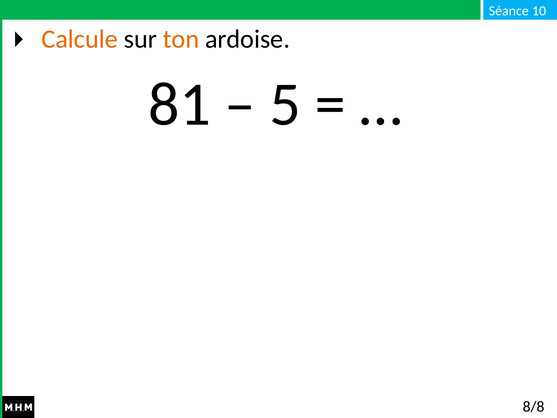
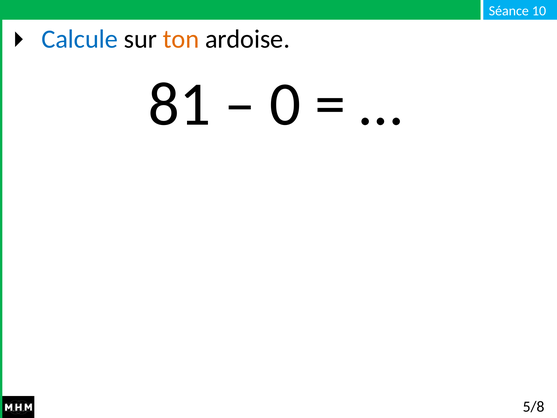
Calcule colour: orange -> blue
5: 5 -> 0
8/8: 8/8 -> 5/8
